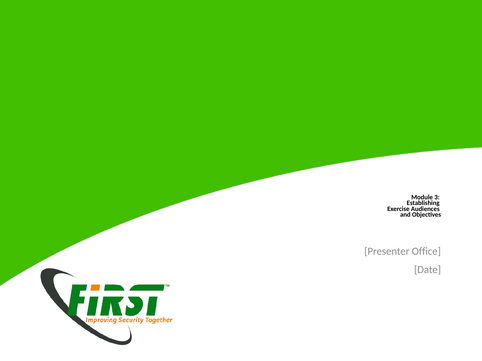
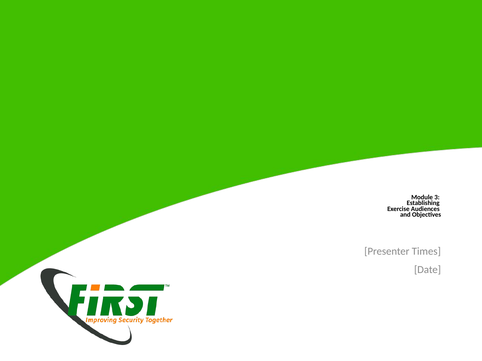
Office: Office -> Times
